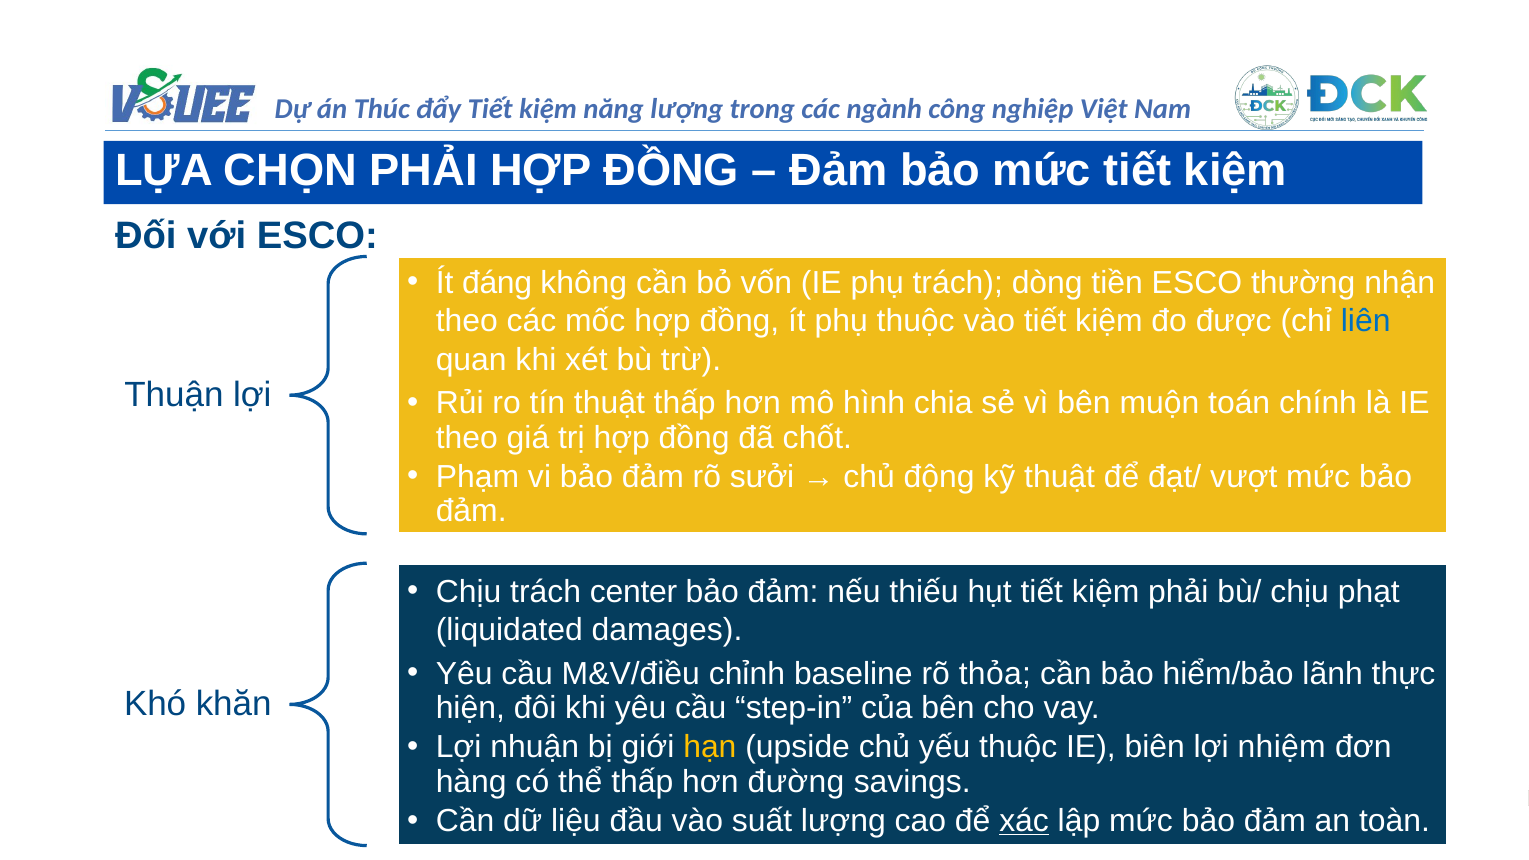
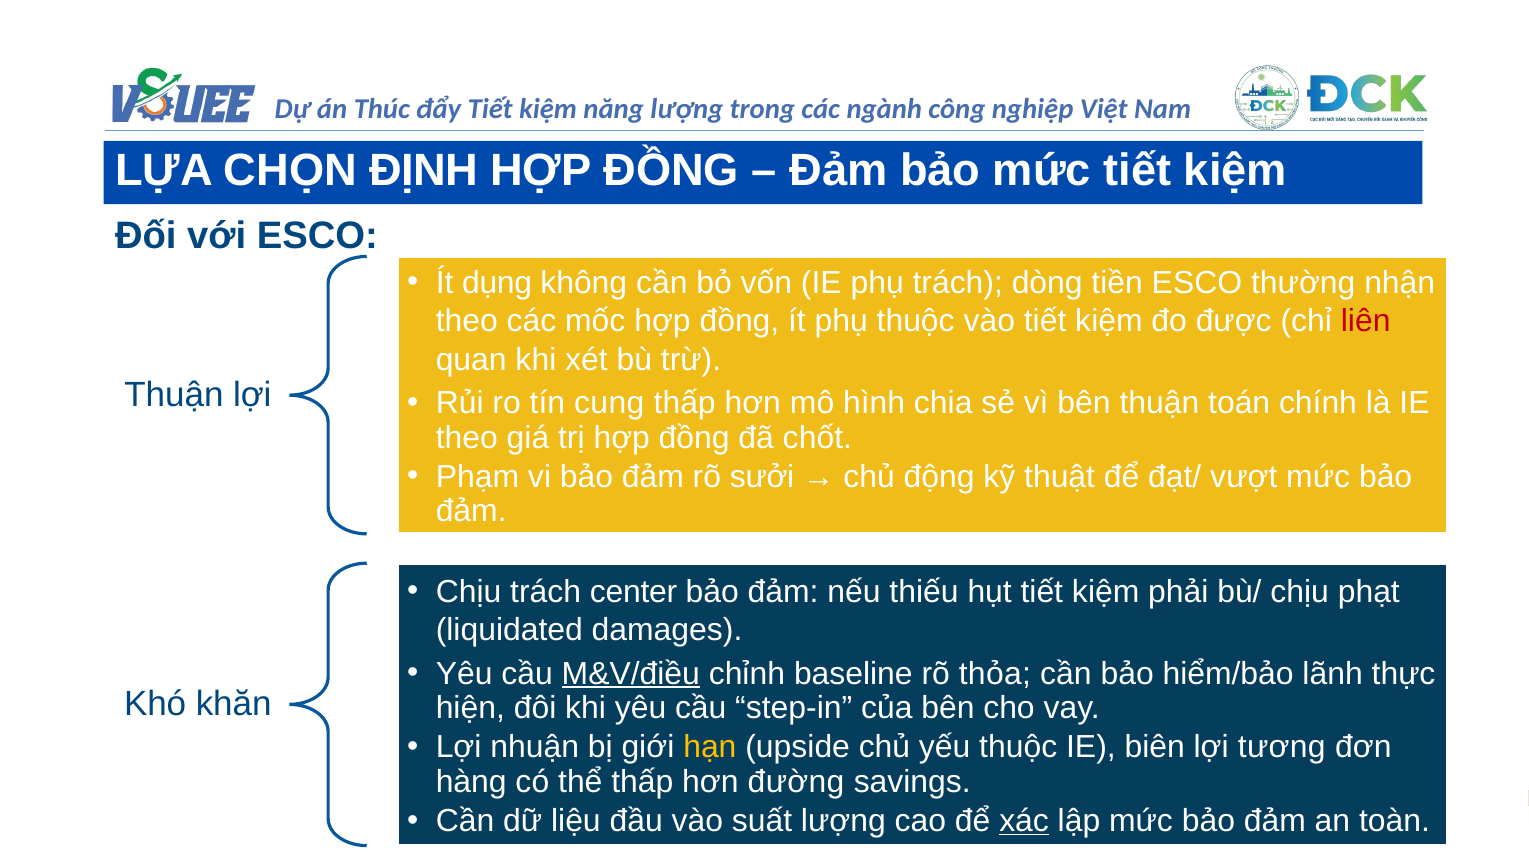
CHỌN PHẢI: PHẢI -> ĐỊNH
đáng: đáng -> dụng
liên colour: blue -> red
tín thuật: thuật -> cung
bên muộn: muộn -> thuận
M&V/điều underline: none -> present
nhiệm: nhiệm -> tương
